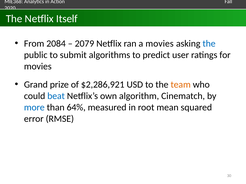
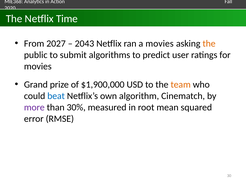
Itself: Itself -> Time
2084: 2084 -> 2027
2079: 2079 -> 2043
the at (209, 44) colour: blue -> orange
$2,286,921: $2,286,921 -> $1,900,000
more colour: blue -> purple
64%: 64% -> 30%
